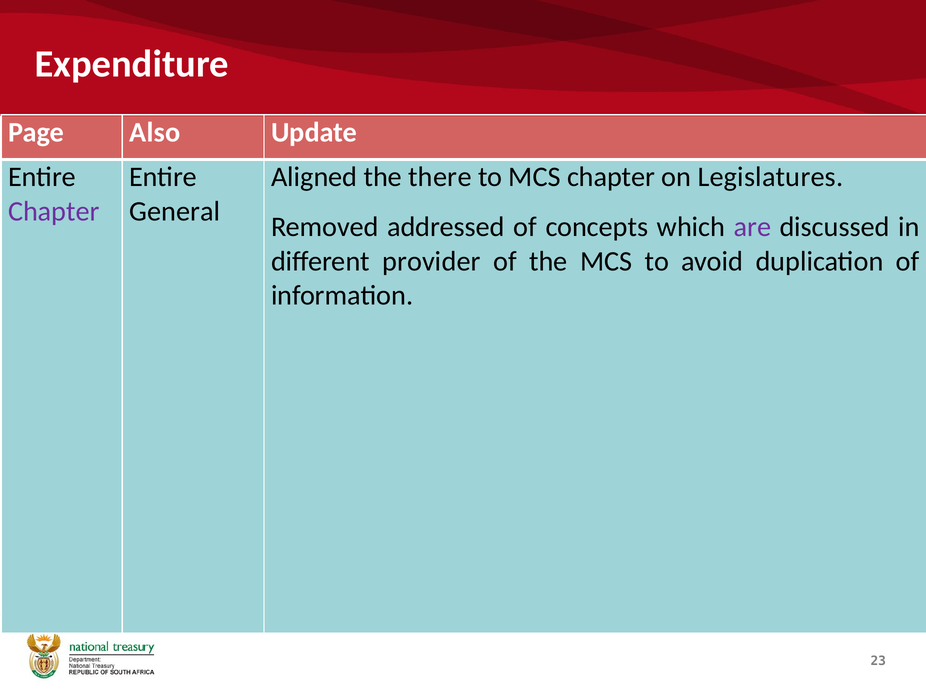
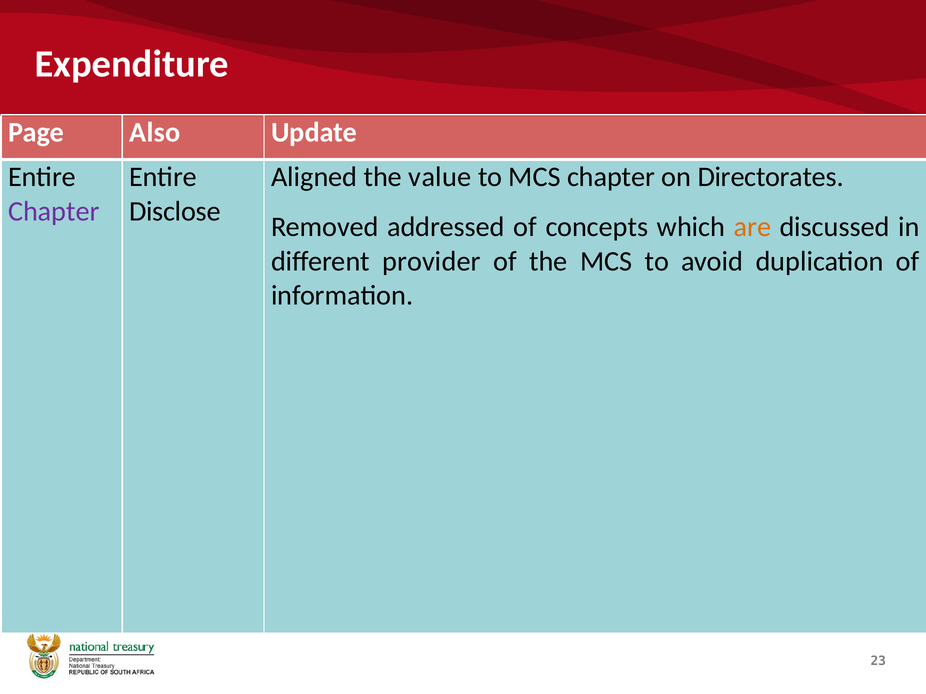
there: there -> value
Legislatures: Legislatures -> Directorates
General: General -> Disclose
are colour: purple -> orange
